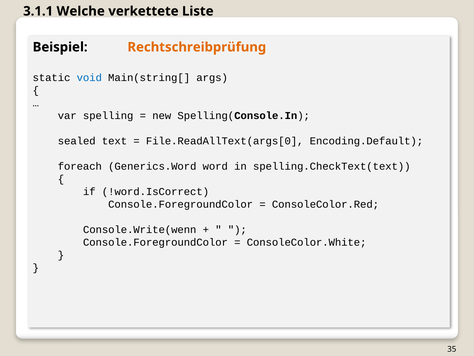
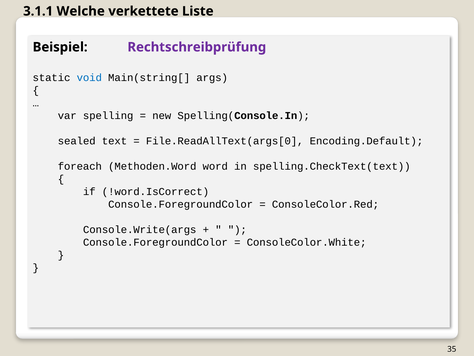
Rechtschreibprüfung colour: orange -> purple
Generics.Word: Generics.Word -> Methoden.Word
Console.Write(wenn: Console.Write(wenn -> Console.Write(args
